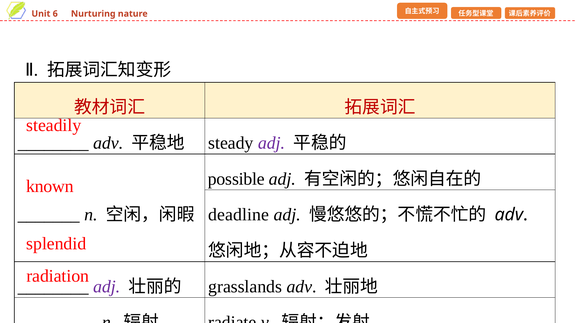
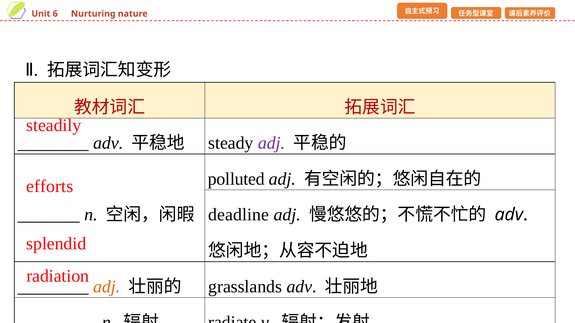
possible: possible -> polluted
known: known -> efforts
adj at (107, 287) colour: purple -> orange
